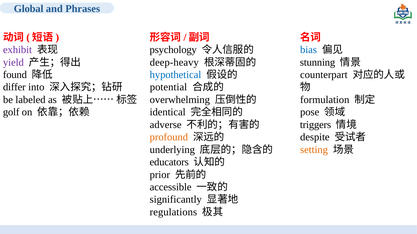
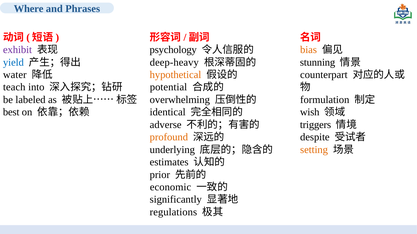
Global: Global -> Where
bias colour: blue -> orange
yield colour: purple -> blue
found: found -> water
hypothetical colour: blue -> orange
differ: differ -> teach
golf: golf -> best
pose: pose -> wish
educators: educators -> estimates
accessible: accessible -> economic
